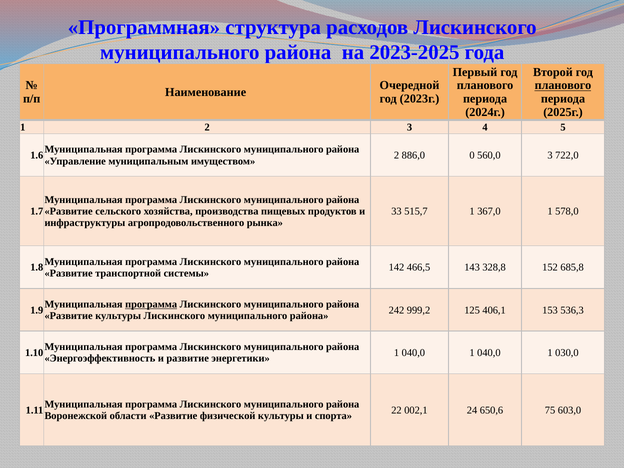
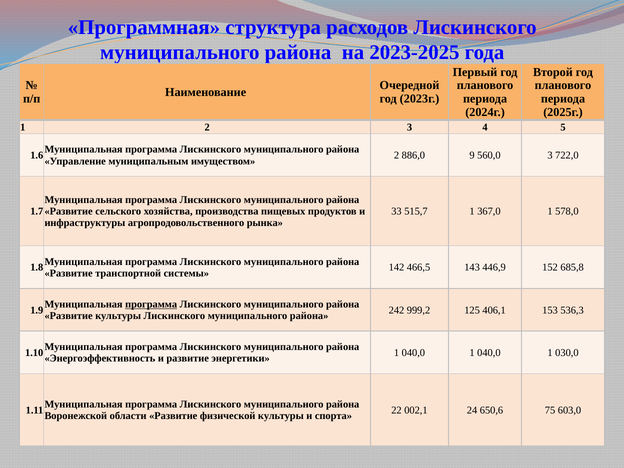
планового at (563, 85) underline: present -> none
0: 0 -> 9
328,8: 328,8 -> 446,9
